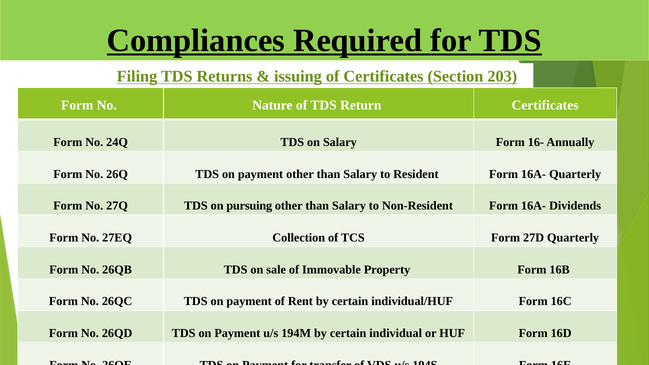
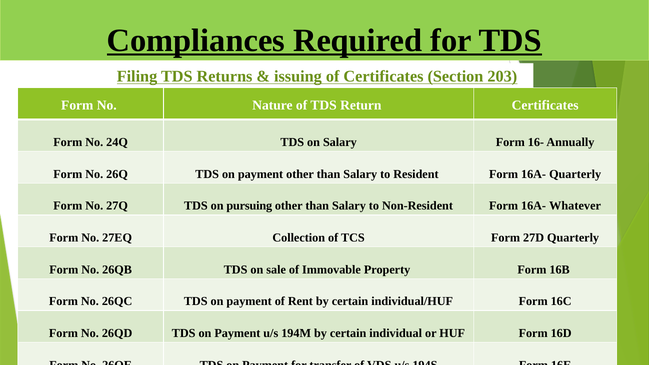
Dividends: Dividends -> Whatever
